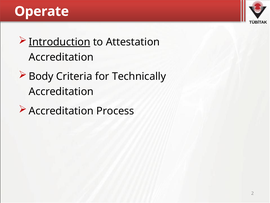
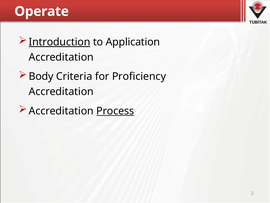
Attestation: Attestation -> Application
Technically: Technically -> Proficiency
Process underline: none -> present
